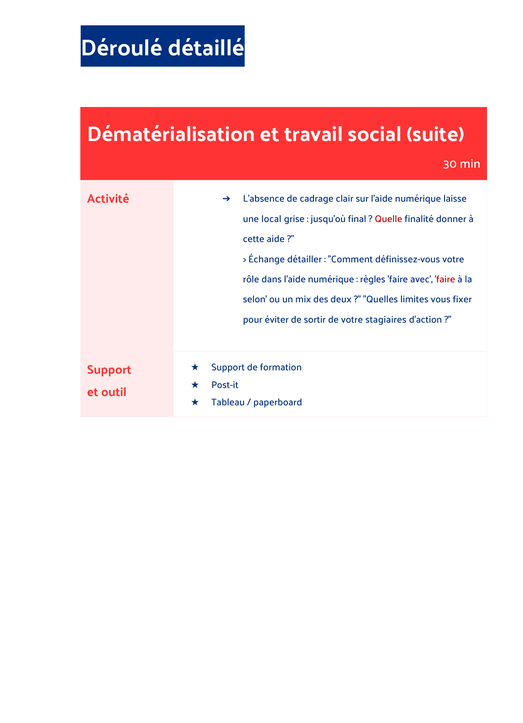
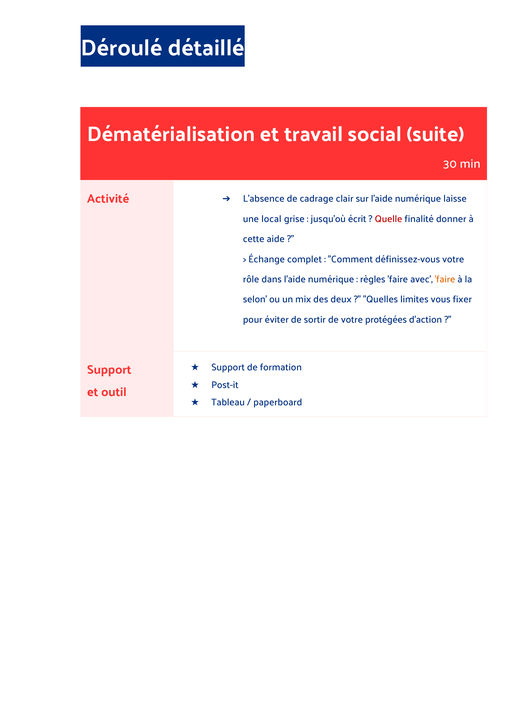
final: final -> écrit
détailler: détailler -> complet
faire at (445, 279) colour: red -> orange
stagiaires: stagiaires -> protégées
